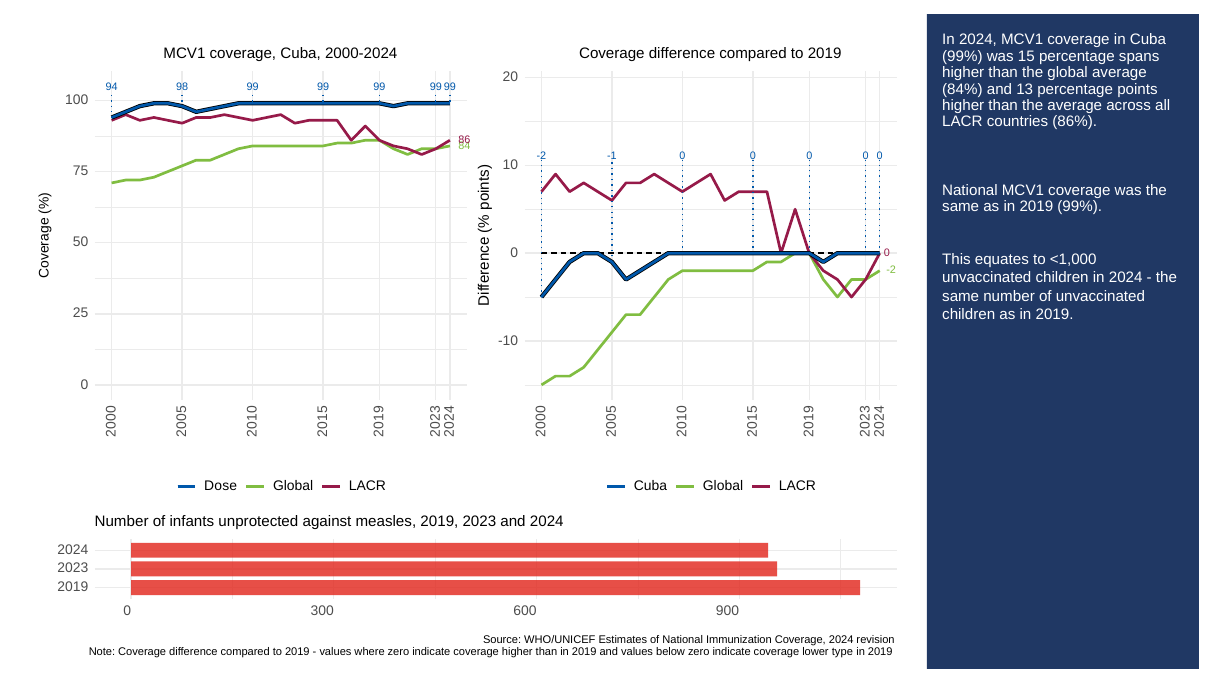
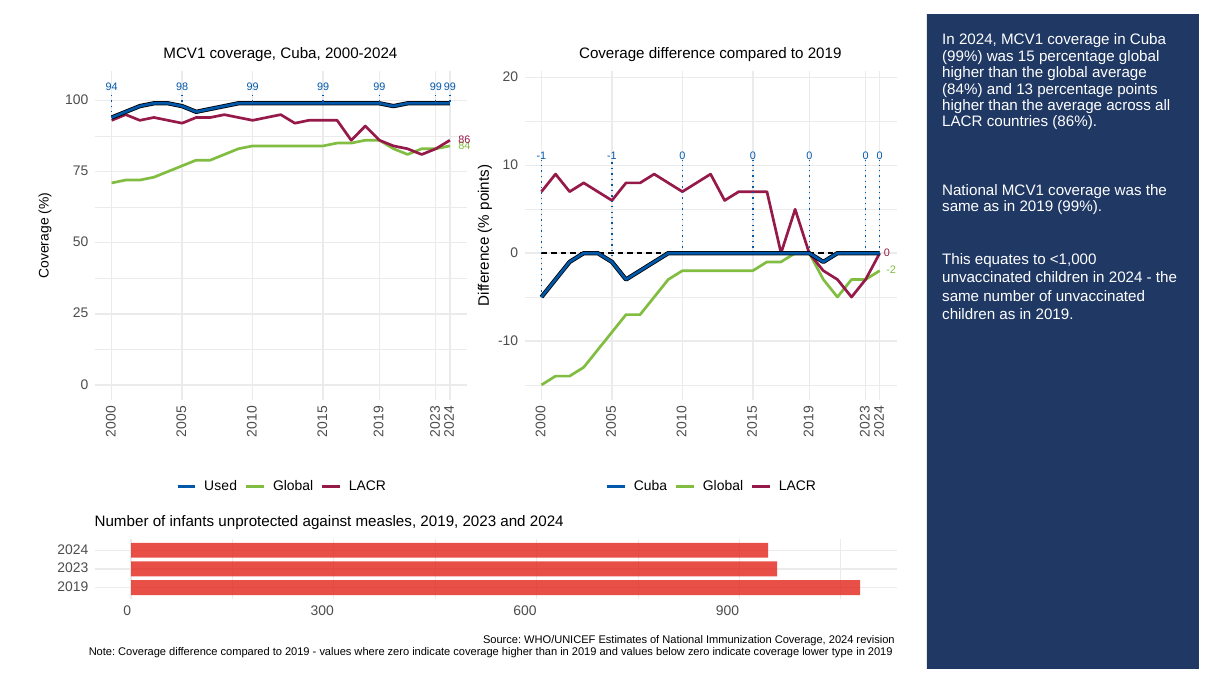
percentage spans: spans -> global
-2 at (541, 156): -2 -> -1
Dose: Dose -> Used
